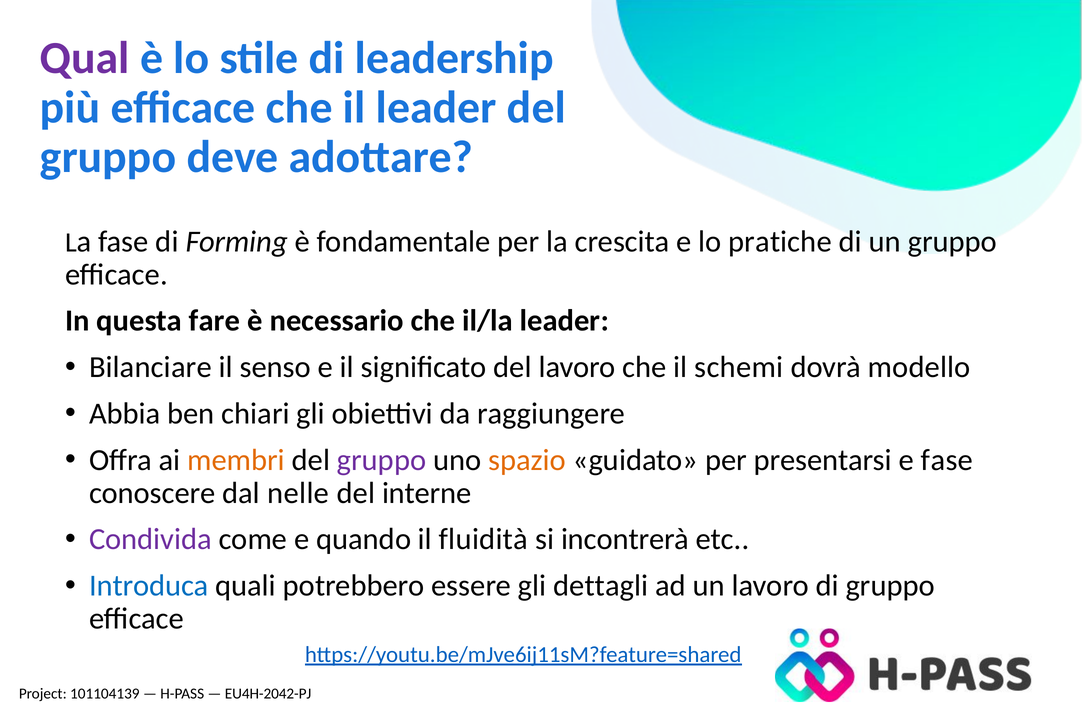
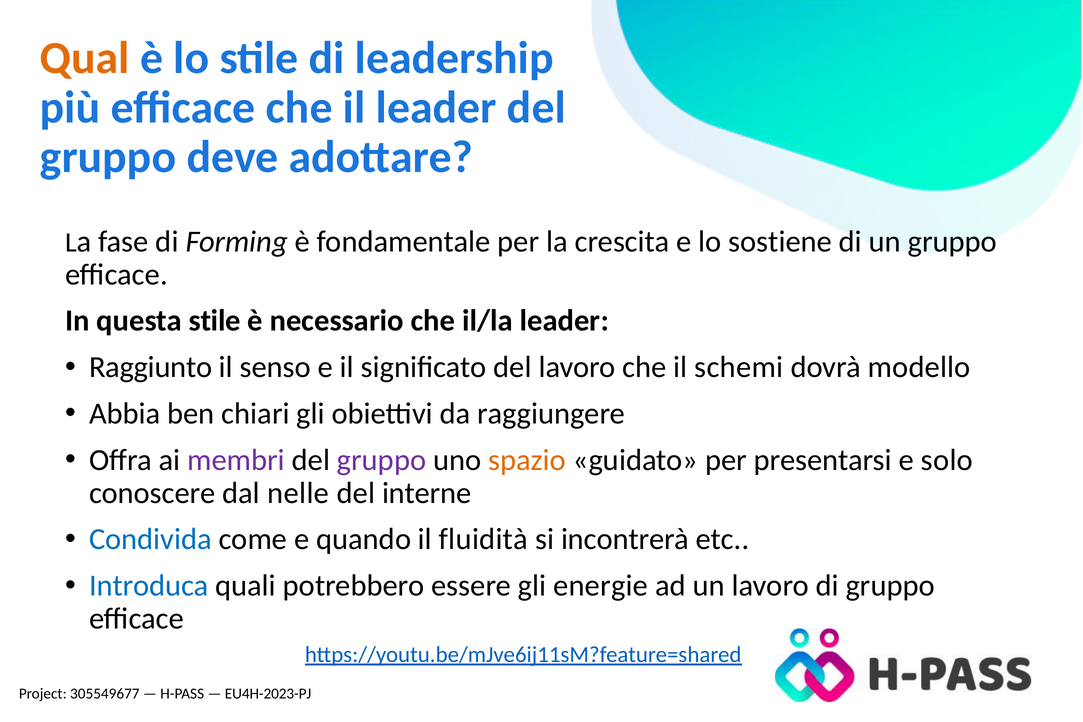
Qual colour: purple -> orange
pratiche: pratiche -> sostiene
questa fare: fare -> stile
Bilanciare: Bilanciare -> Raggiunto
membri colour: orange -> purple
e fase: fase -> solo
Condivida colour: purple -> blue
dettagli: dettagli -> energie
101104139: 101104139 -> 305549677
EU4H-2042-PJ: EU4H-2042-PJ -> EU4H-2023-PJ
